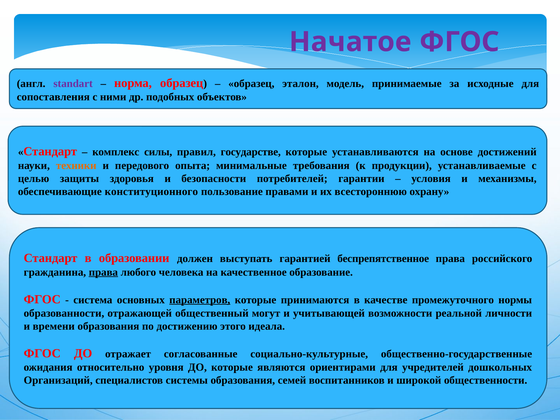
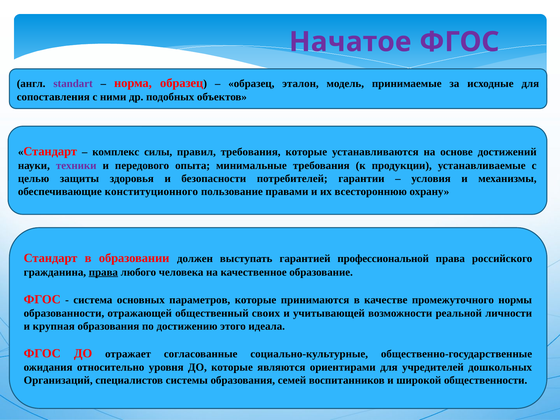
правил государстве: государстве -> требования
техники colour: orange -> purple
беспрепятственное: беспрепятственное -> профессиональной
параметров underline: present -> none
могут: могут -> своих
времени: времени -> крупная
